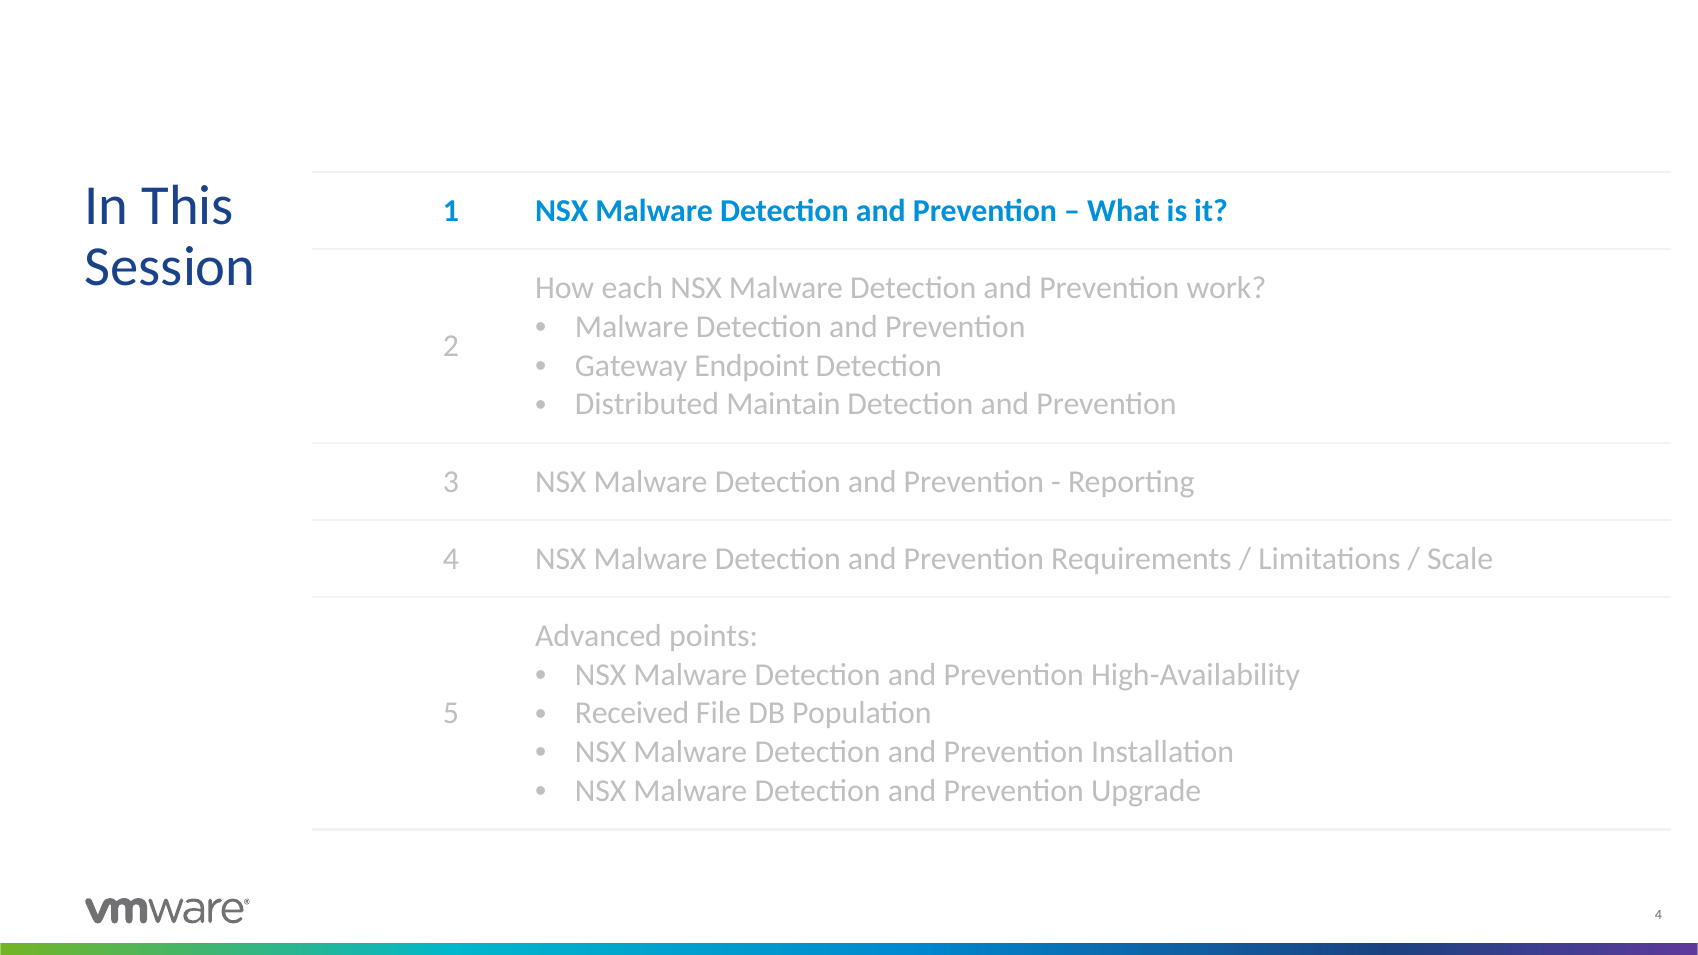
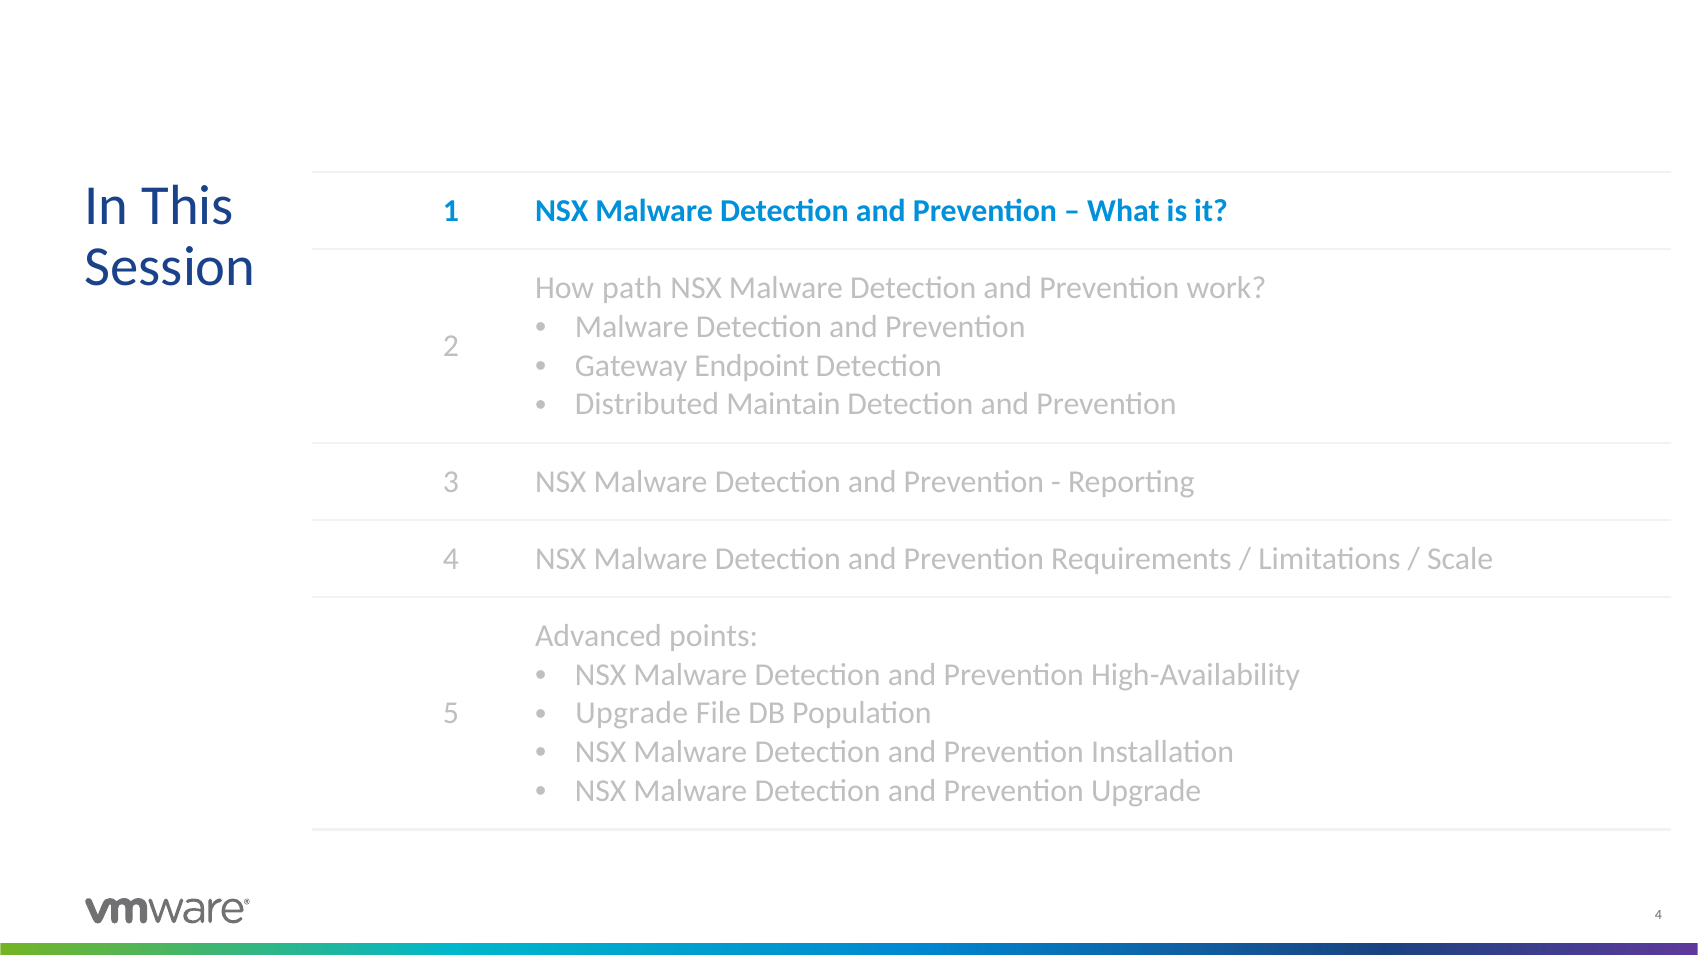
each: each -> path
Received at (632, 714): Received -> Upgrade
